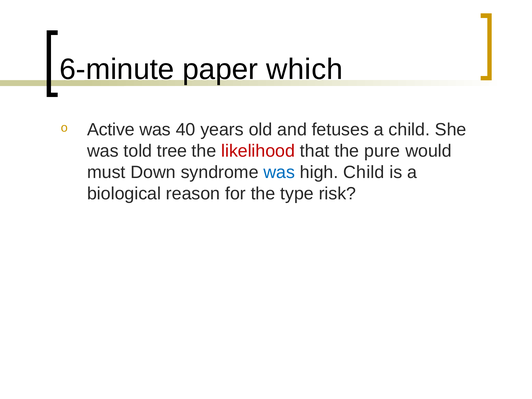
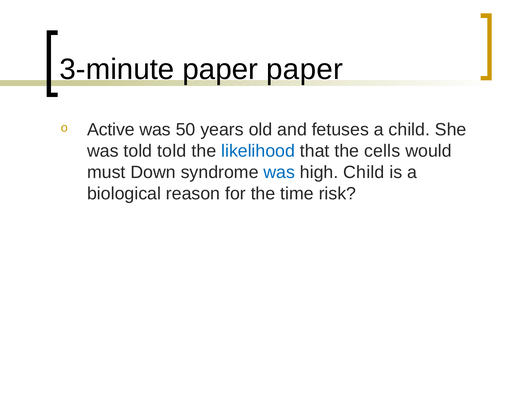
6-minute: 6-minute -> 3-minute
paper which: which -> paper
40: 40 -> 50
told tree: tree -> told
likelihood colour: red -> blue
pure: pure -> cells
type: type -> time
